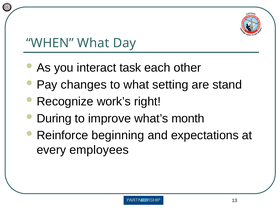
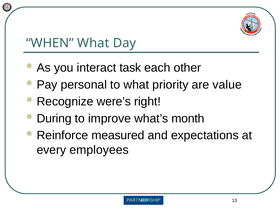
changes: changes -> personal
setting: setting -> priority
stand: stand -> value
work’s: work’s -> were’s
beginning: beginning -> measured
